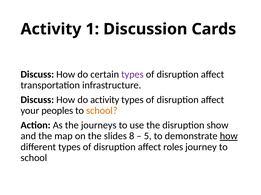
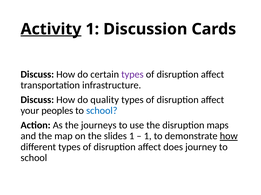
Activity at (51, 29) underline: none -> present
do activity: activity -> quality
school at (102, 111) colour: orange -> blue
show: show -> maps
slides 8: 8 -> 1
5 at (148, 137): 5 -> 1
roles: roles -> does
